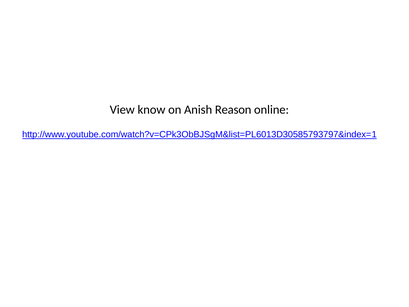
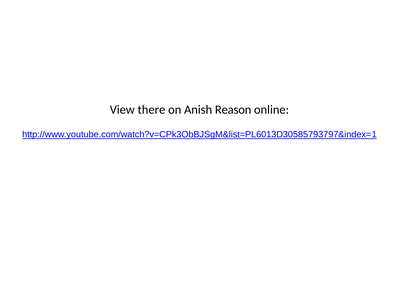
know: know -> there
